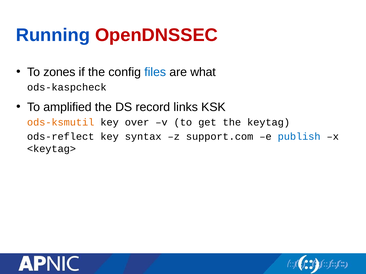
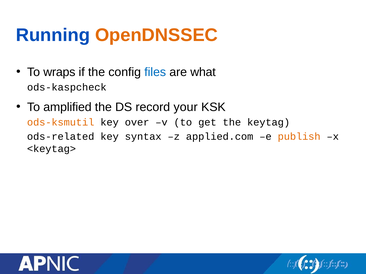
OpenDNSSEC colour: red -> orange
zones: zones -> wraps
links: links -> your
ods-reflect: ods-reflect -> ods-related
support.com: support.com -> applied.com
publish colour: blue -> orange
